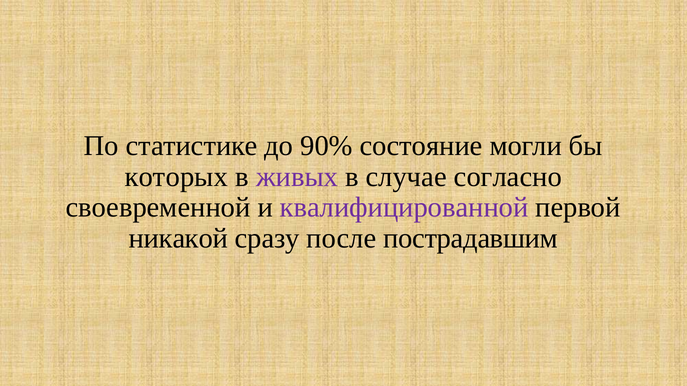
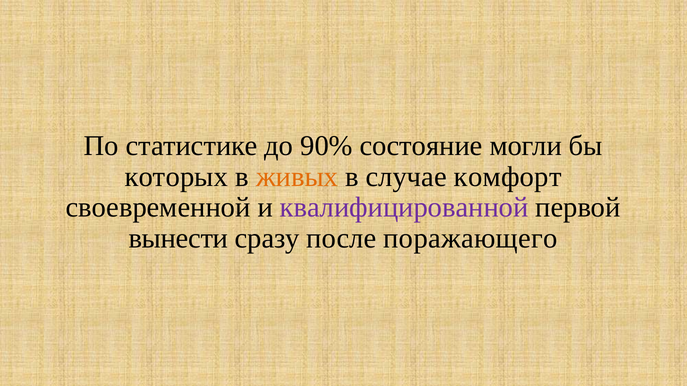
живых colour: purple -> orange
согласно: согласно -> комфорт
никакой: никакой -> вынести
пострадавшим: пострадавшим -> поражающего
